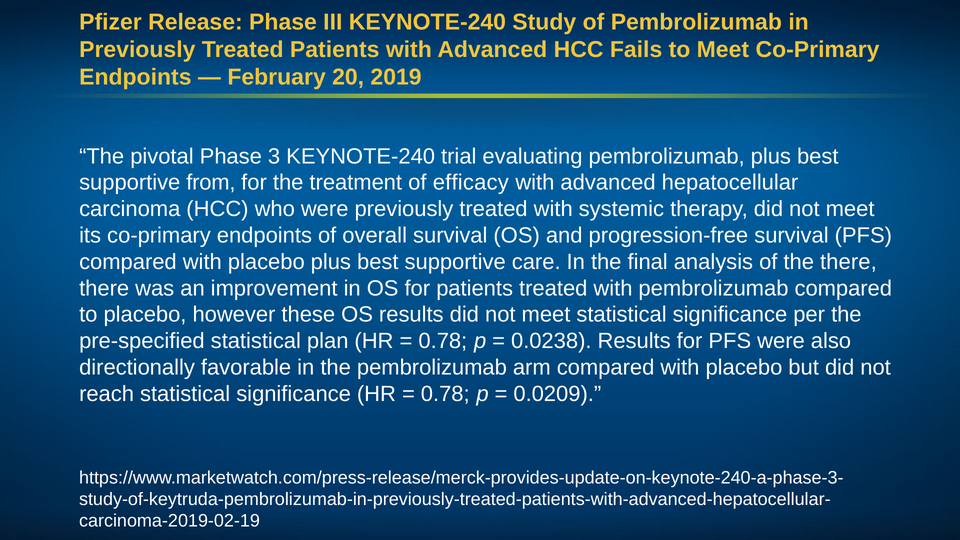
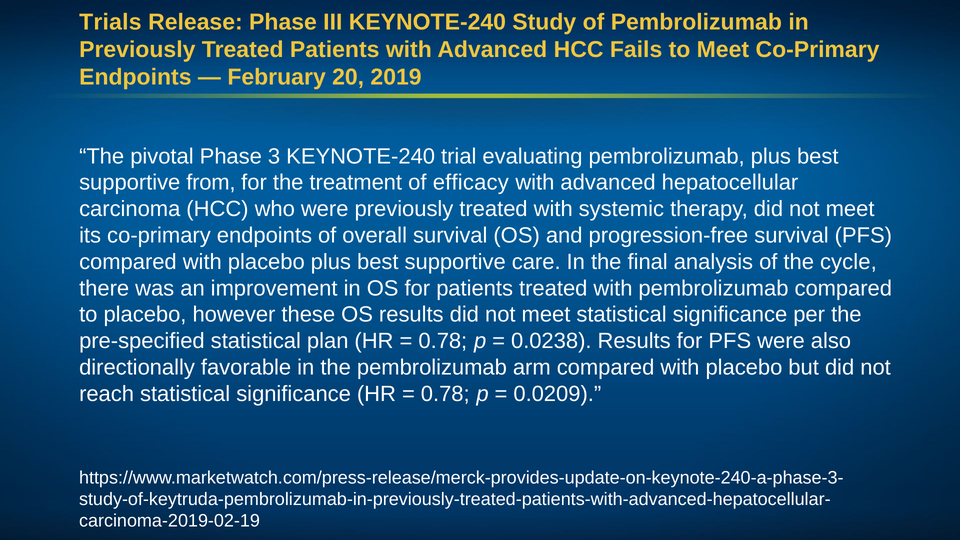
Pfizer: Pfizer -> Trials
the there: there -> cycle
